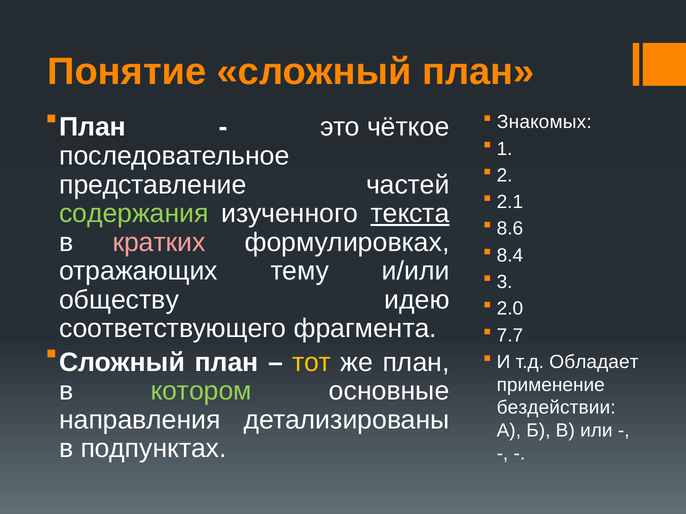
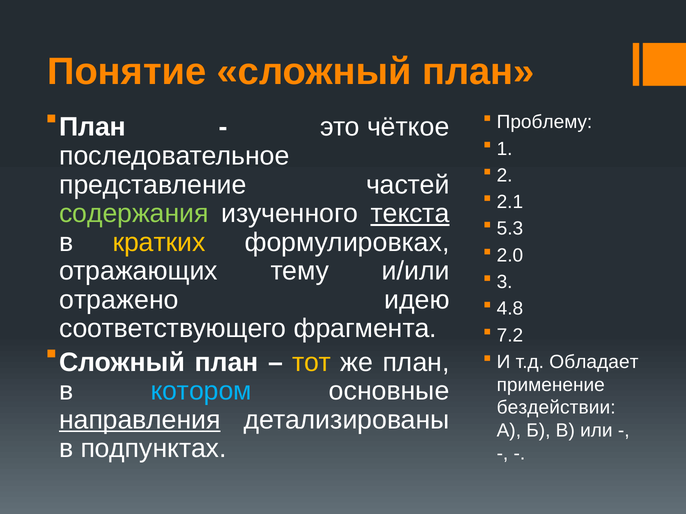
Знакомых: Знакомых -> Проблему
8.6: 8.6 -> 5.3
кратких colour: pink -> yellow
8.4: 8.4 -> 2.0
обществу: обществу -> отражено
2.0: 2.0 -> 4.8
7.7: 7.7 -> 7.2
котором colour: light green -> light blue
направления underline: none -> present
